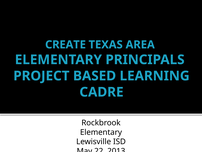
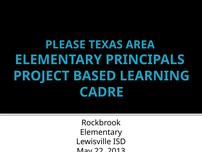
CREATE: CREATE -> PLEASE
